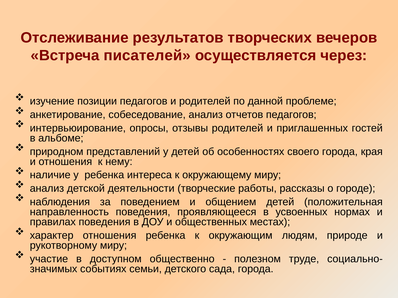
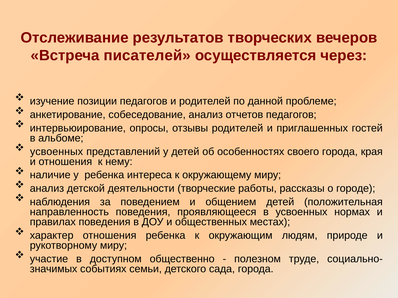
природном at (57, 152): природном -> усвоенных
